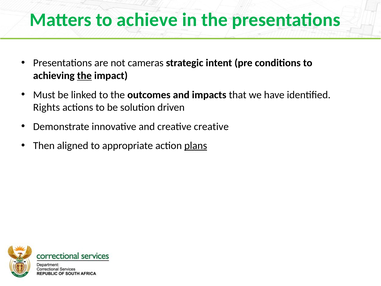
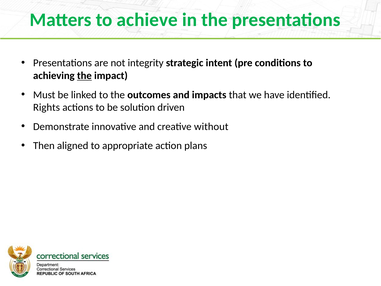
cameras: cameras -> integrity
creative creative: creative -> without
plans underline: present -> none
